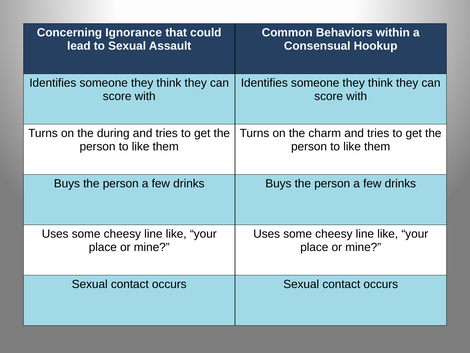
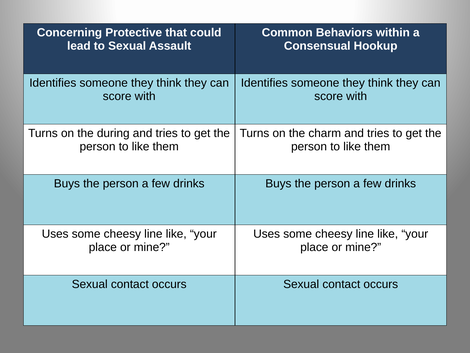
Ignorance: Ignorance -> Protective
